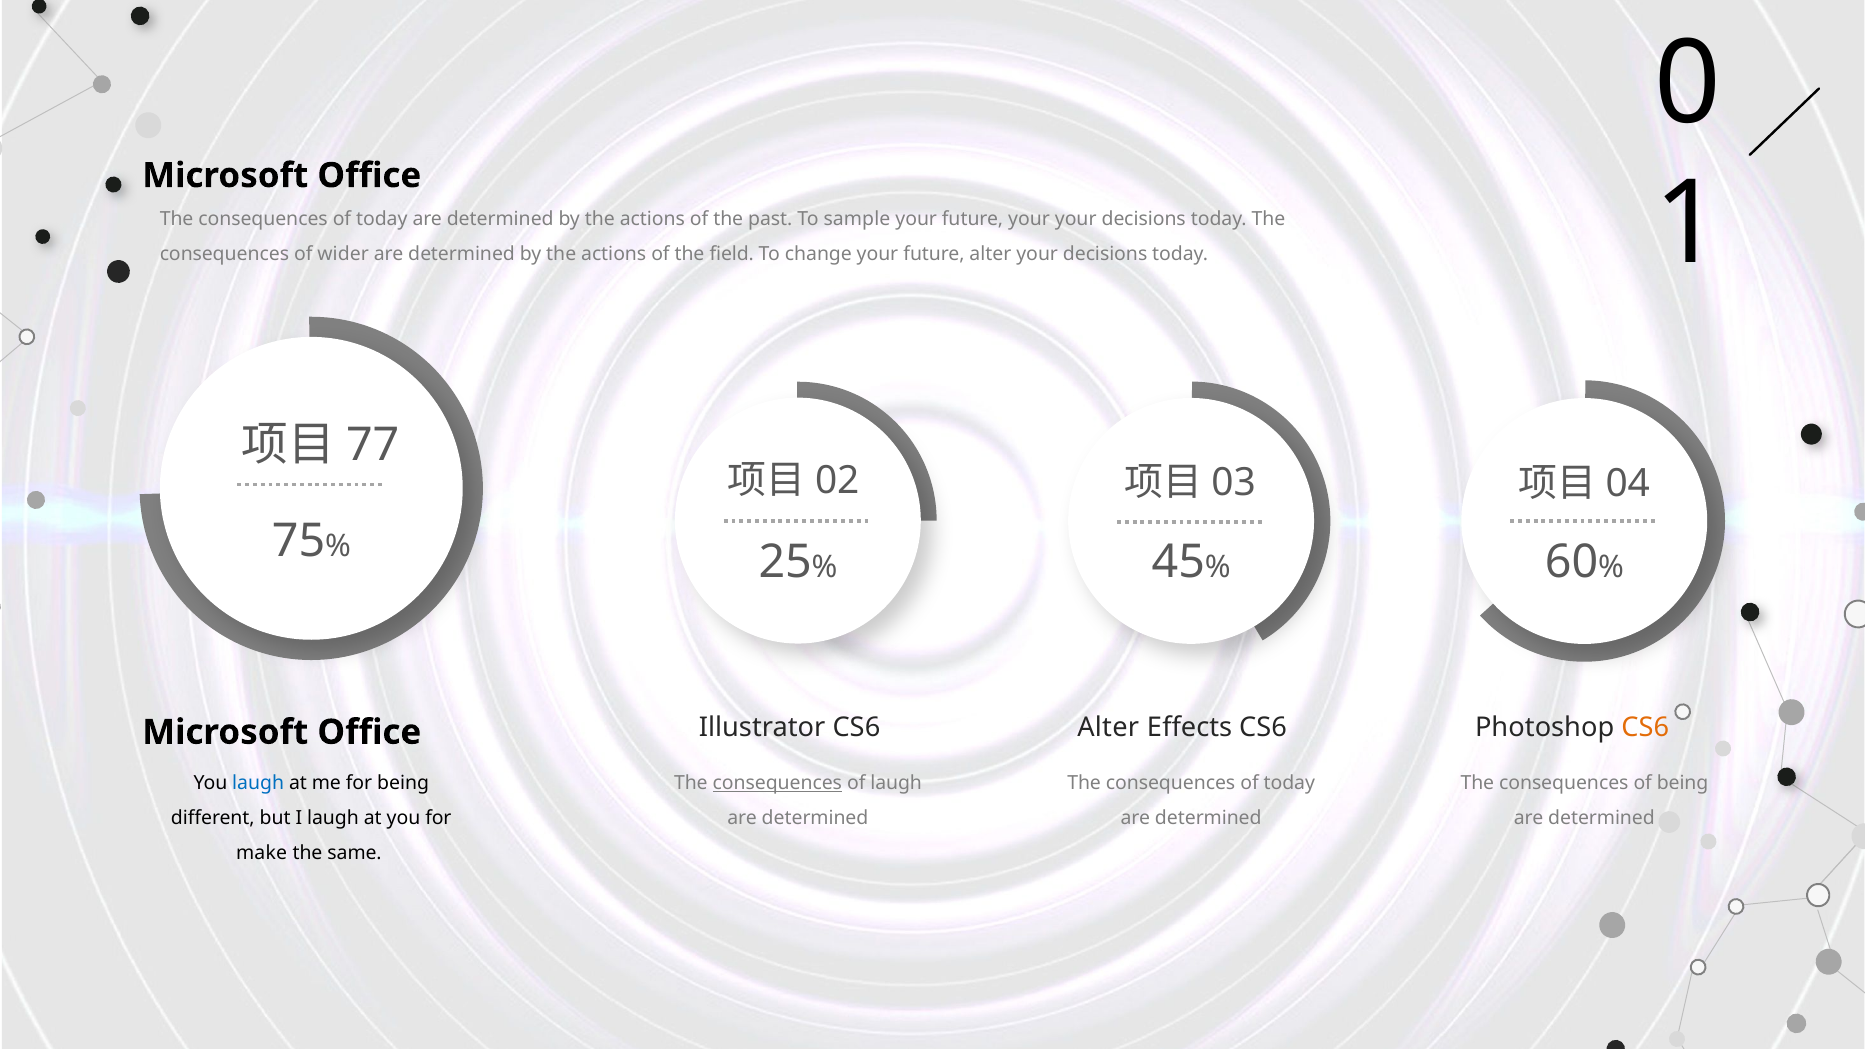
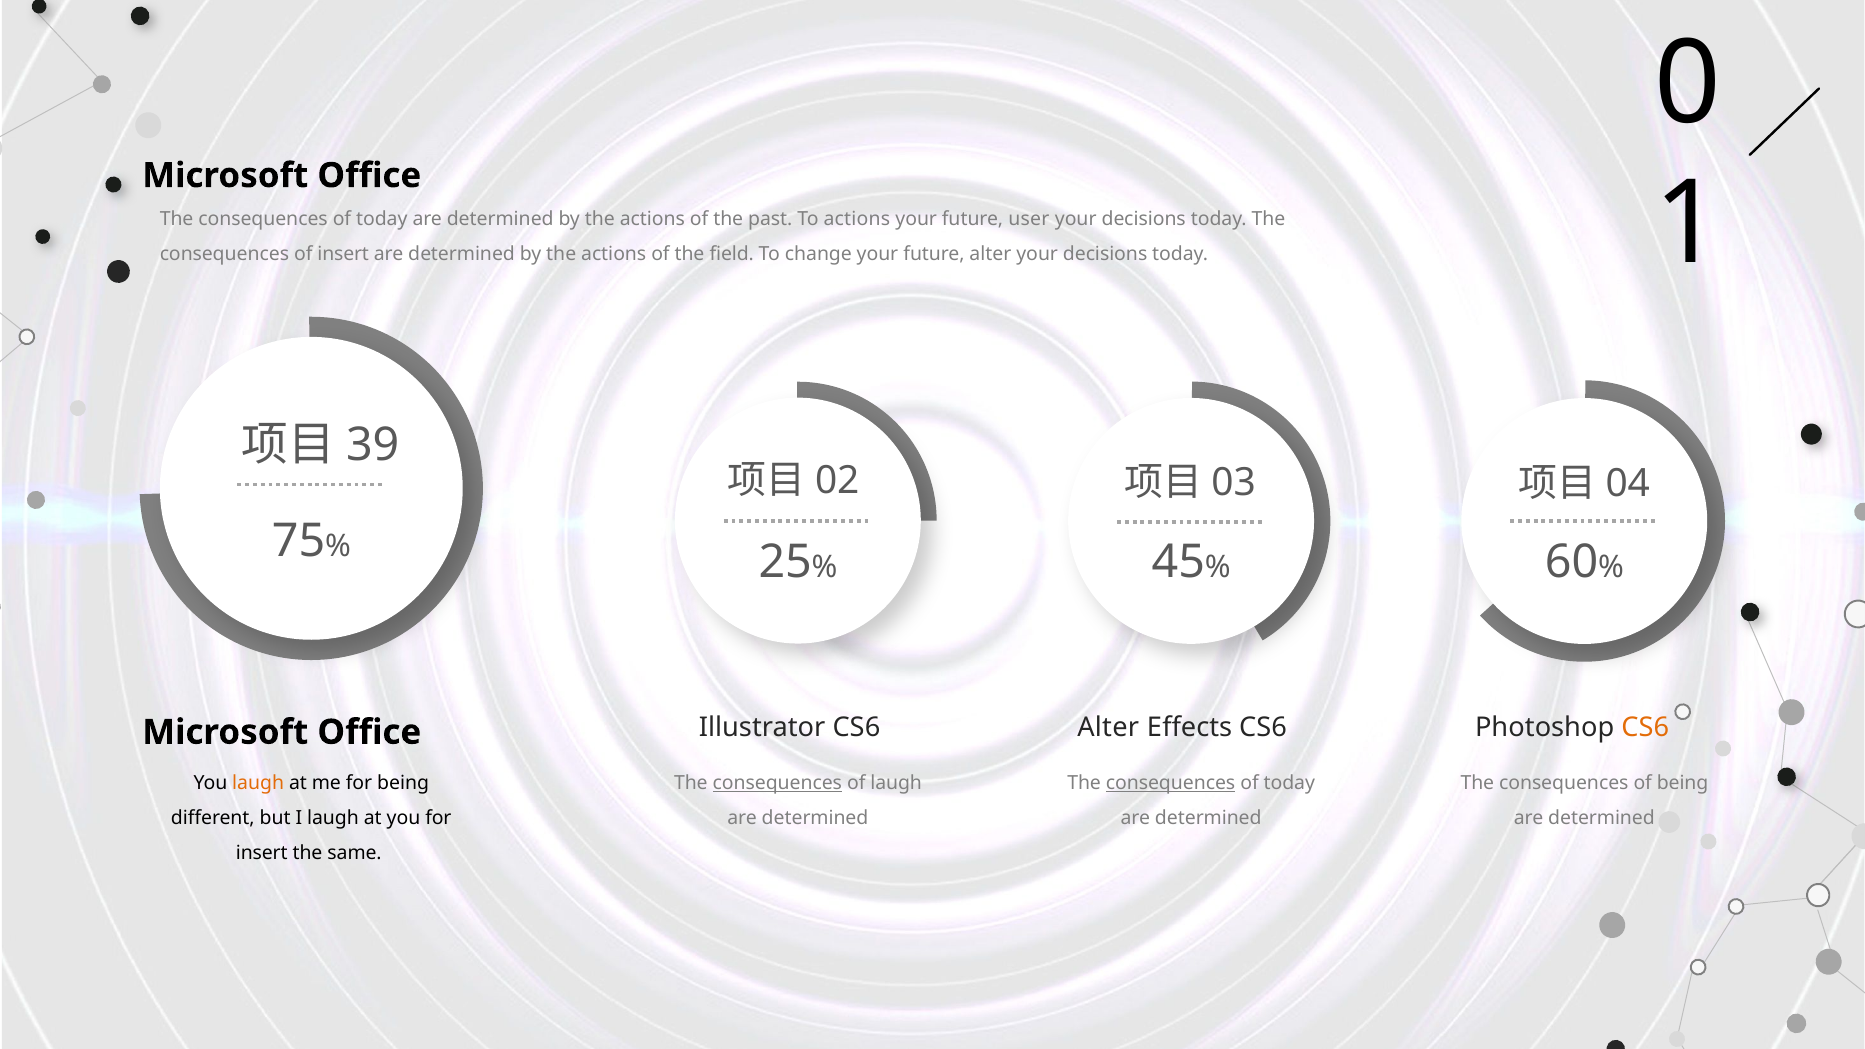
To sample: sample -> actions
future your: your -> user
of wider: wider -> insert
77: 77 -> 39
laugh at (258, 783) colour: blue -> orange
consequences at (1171, 783) underline: none -> present
make at (262, 853): make -> insert
